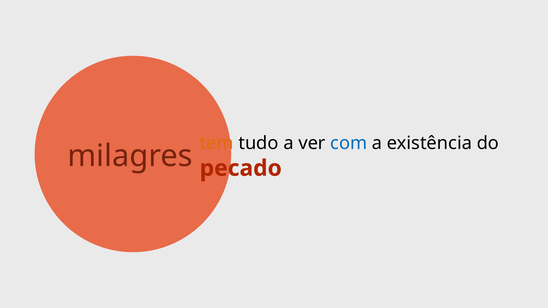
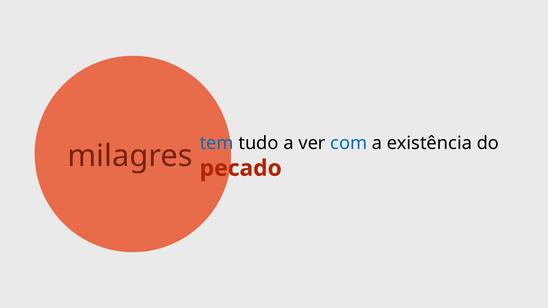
tem colour: orange -> blue
